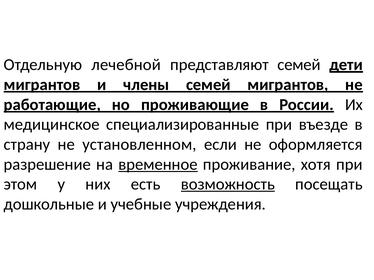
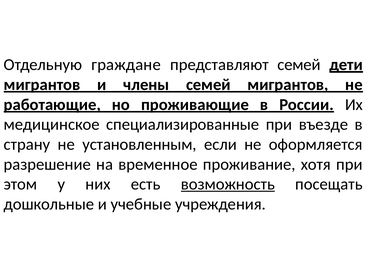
лечебной: лечебной -> граждане
установленном: установленном -> установленным
временное underline: present -> none
